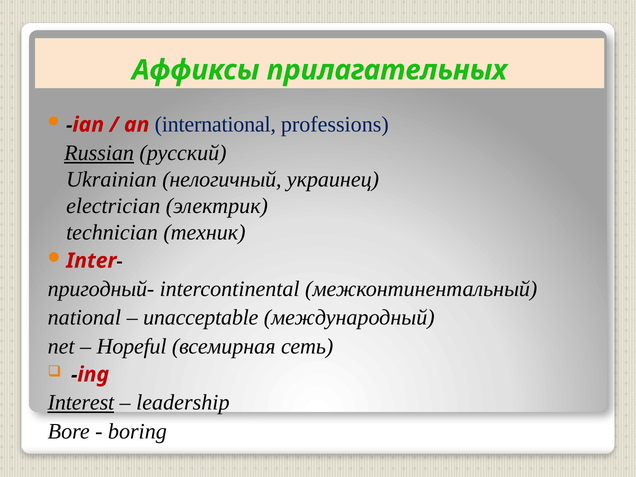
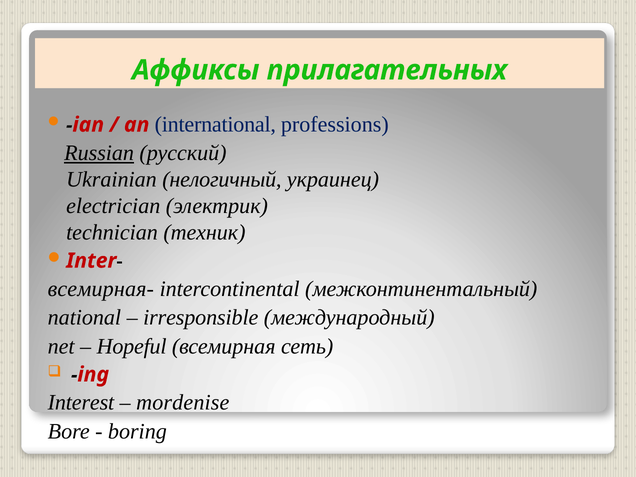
пригодный-: пригодный- -> всемирная-
unacceptable: unacceptable -> irresponsible
Interest underline: present -> none
leadership: leadership -> mordenise
